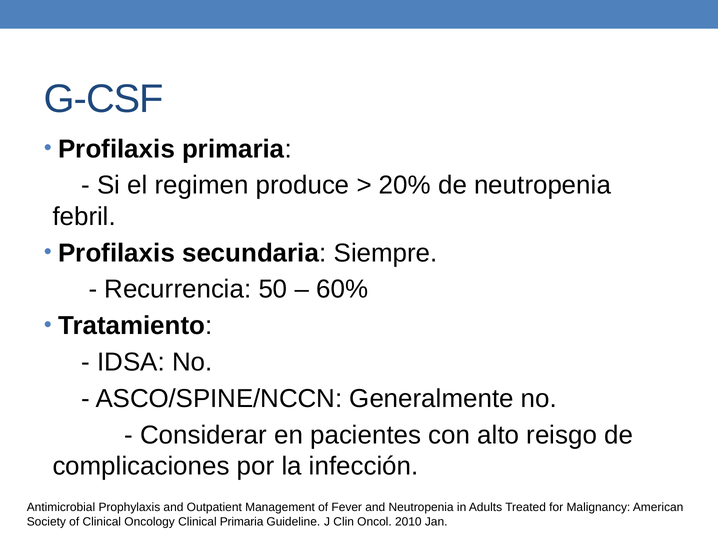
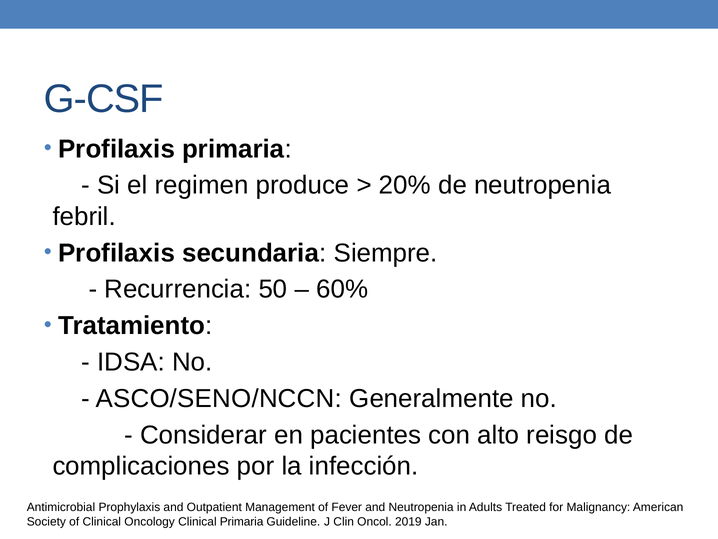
ASCO/SPINE/NCCN: ASCO/SPINE/NCCN -> ASCO/SENO/NCCN
2010: 2010 -> 2019
